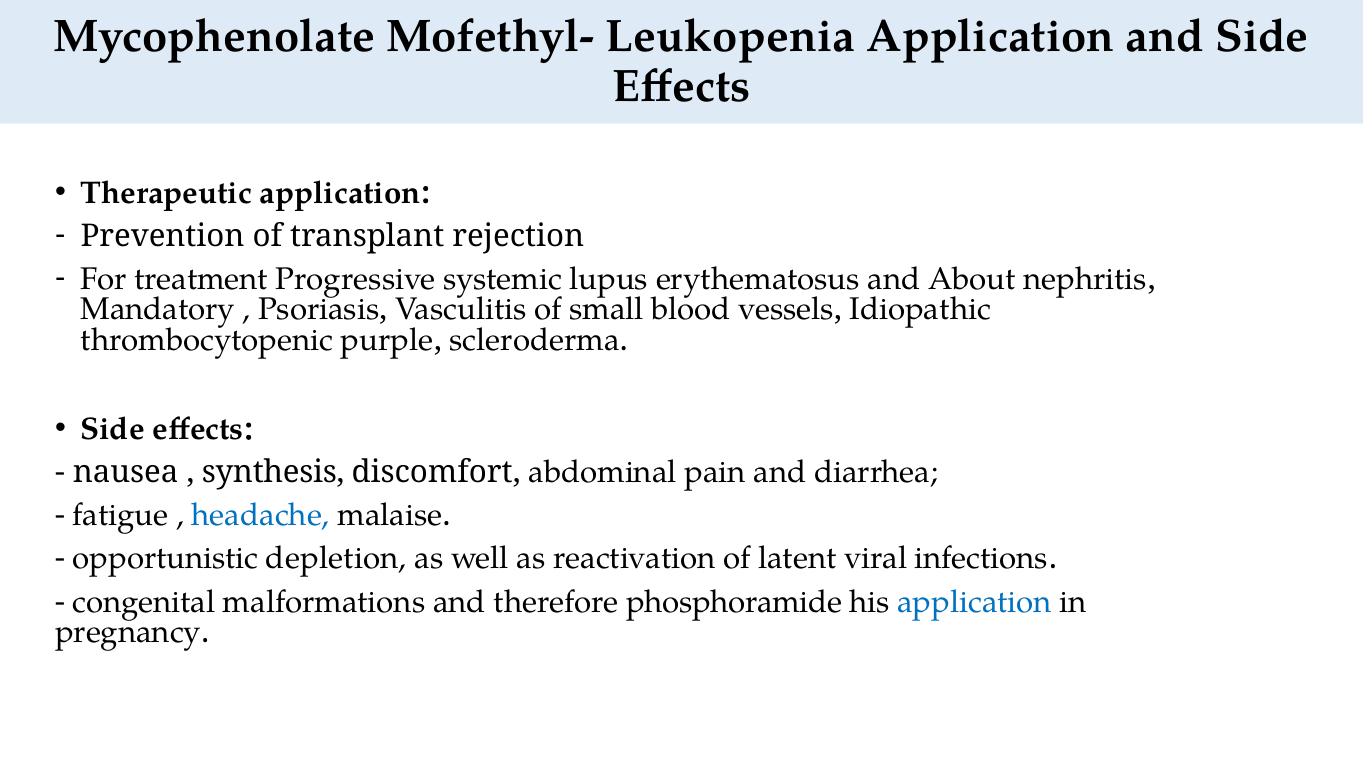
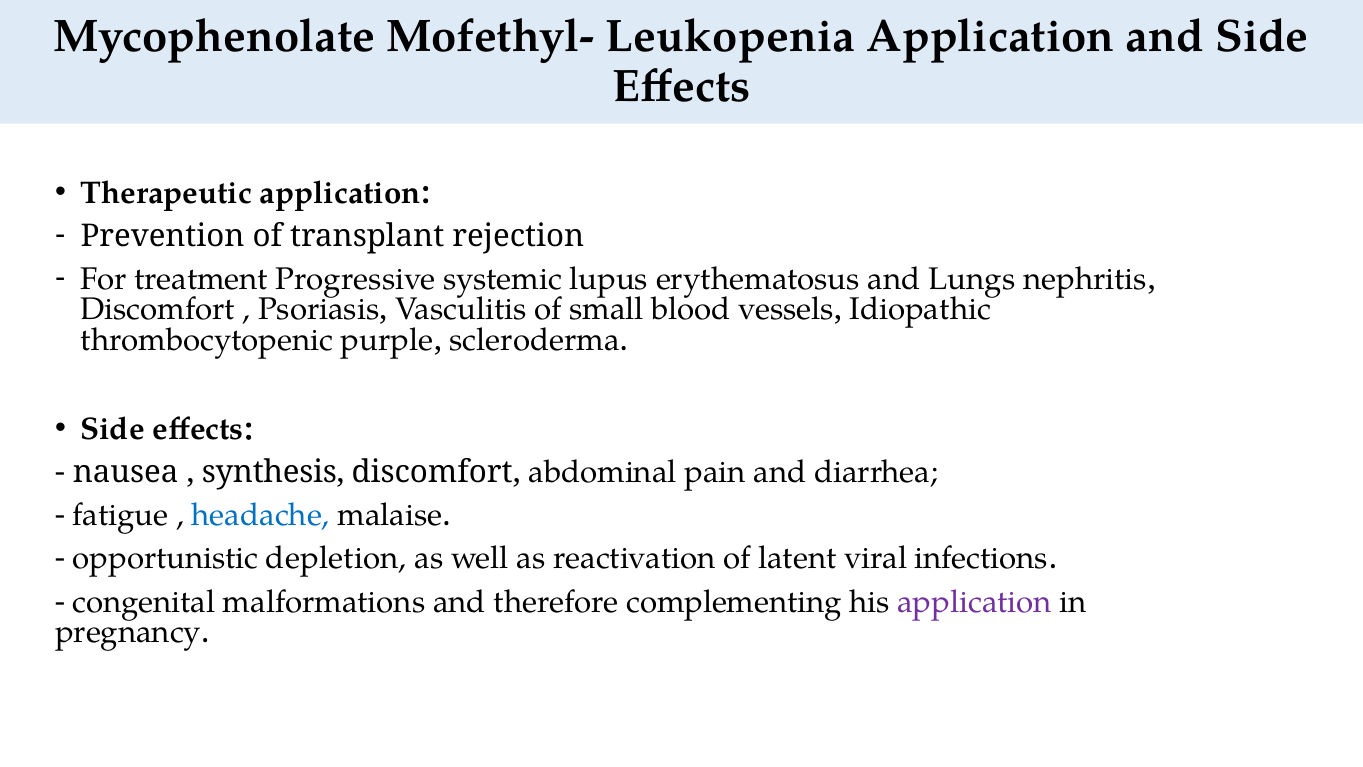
About: About -> Lungs
Mandatory at (158, 309): Mandatory -> Discomfort
phosphoramide: phosphoramide -> complementing
application at (975, 602) colour: blue -> purple
